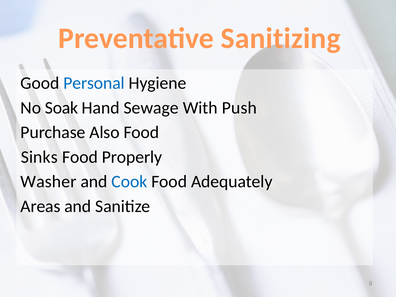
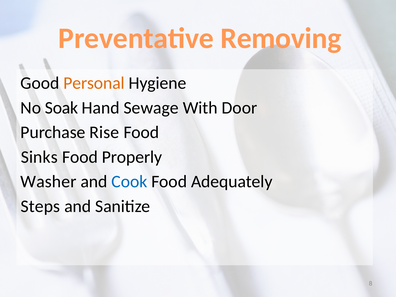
Sanitizing: Sanitizing -> Removing
Personal colour: blue -> orange
Push: Push -> Door
Also: Also -> Rise
Areas: Areas -> Steps
